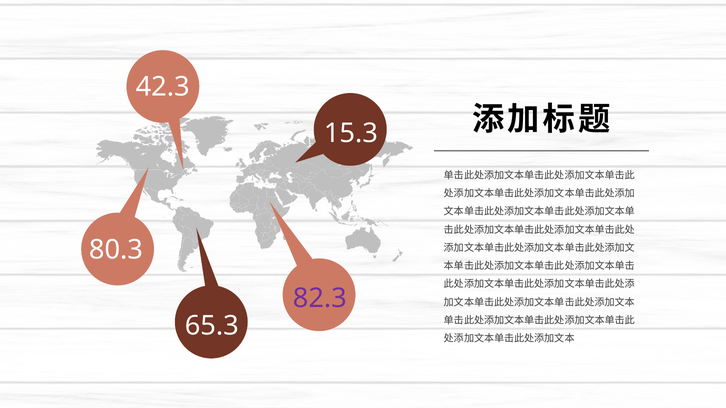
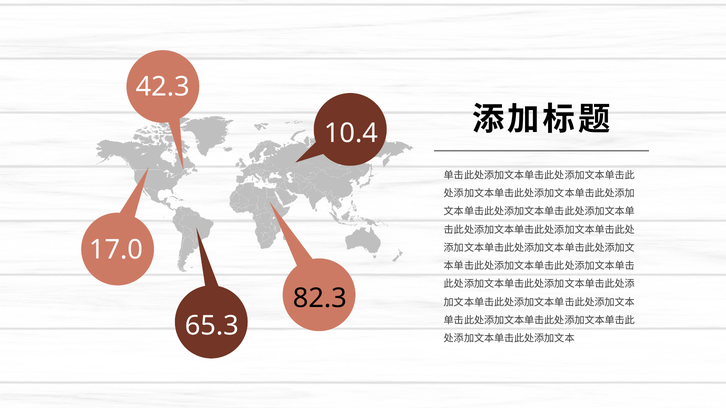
15.3: 15.3 -> 10.4
80.3: 80.3 -> 17.0
82.3 colour: purple -> black
